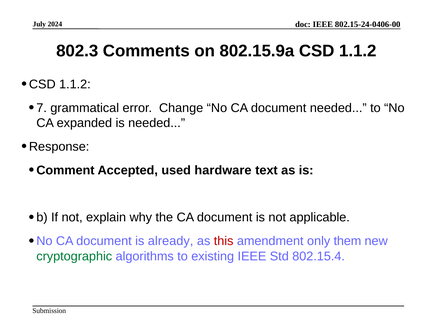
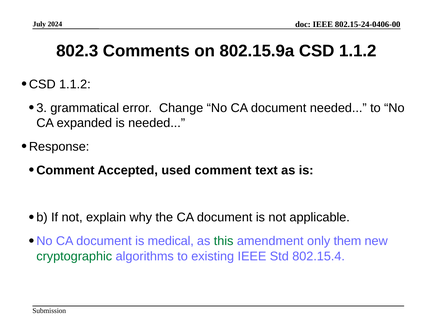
7: 7 -> 3
used hardware: hardware -> comment
already: already -> medical
this colour: red -> green
